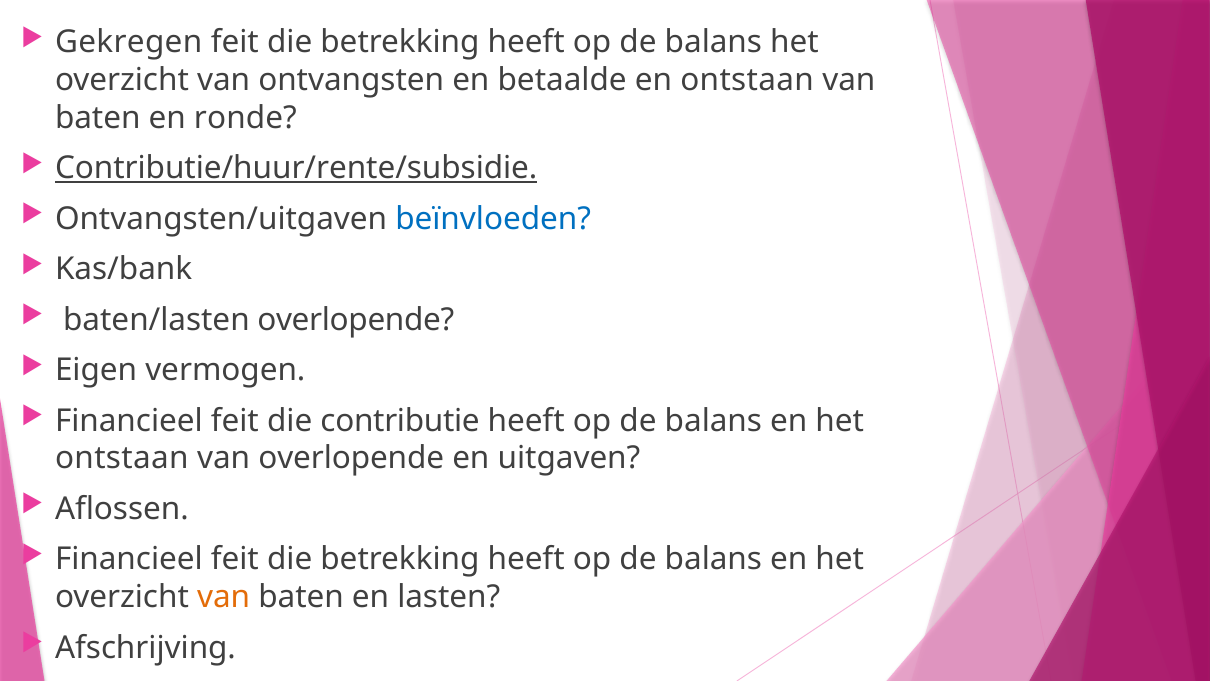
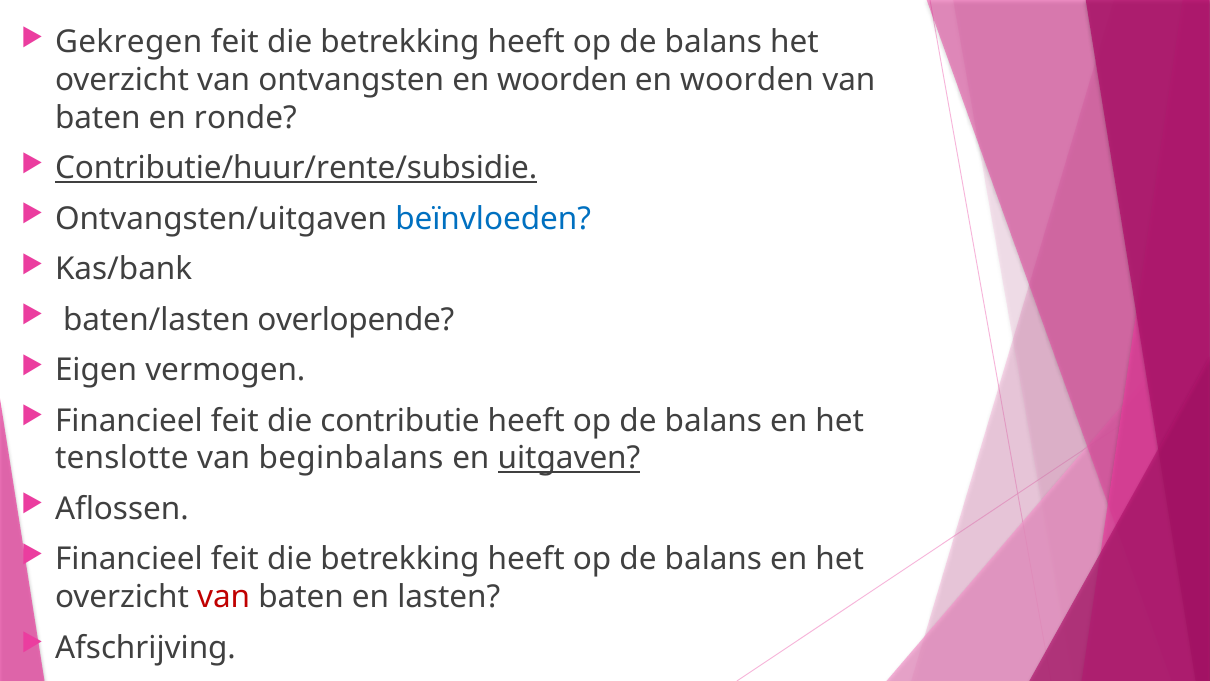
ontvangsten en betaalde: betaalde -> woorden
ontstaan at (747, 80): ontstaan -> woorden
ontstaan at (122, 458): ontstaan -> tenslotte
van overlopende: overlopende -> beginbalans
uitgaven underline: none -> present
van at (224, 597) colour: orange -> red
